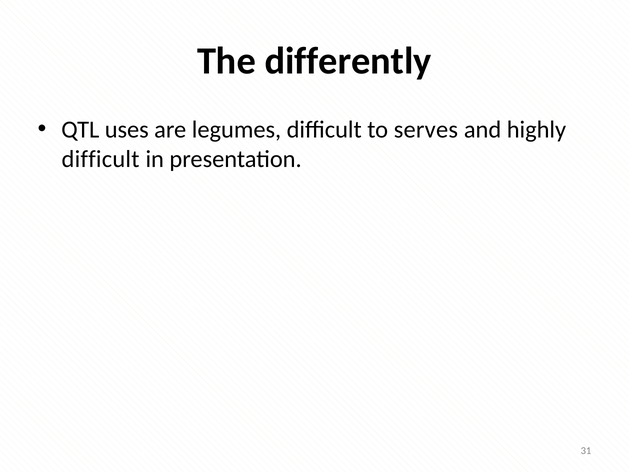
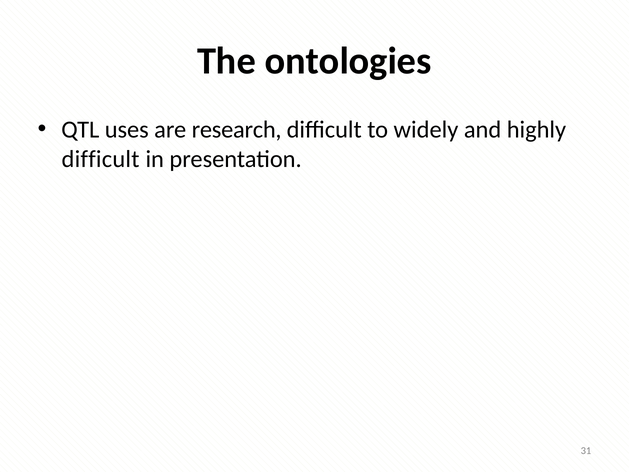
differently: differently -> ontologies
legumes: legumes -> research
serves: serves -> widely
